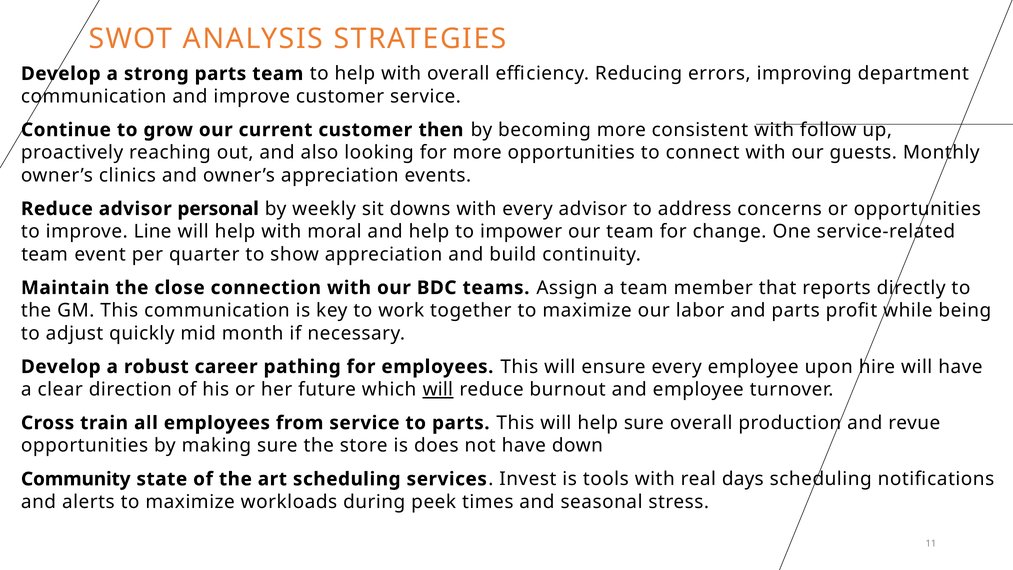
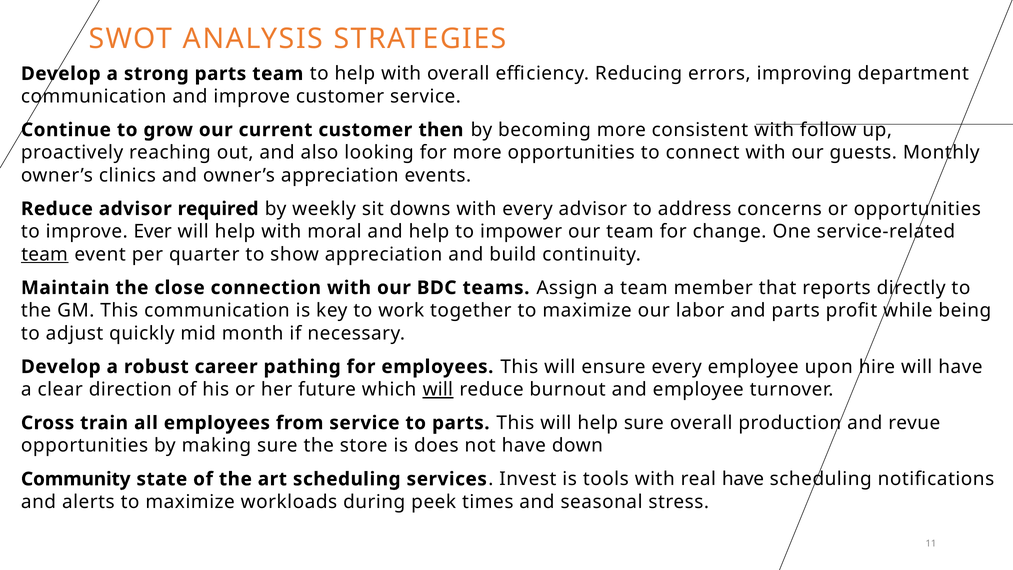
personal: personal -> required
Line: Line -> Ever
team at (45, 254) underline: none -> present
real days: days -> have
